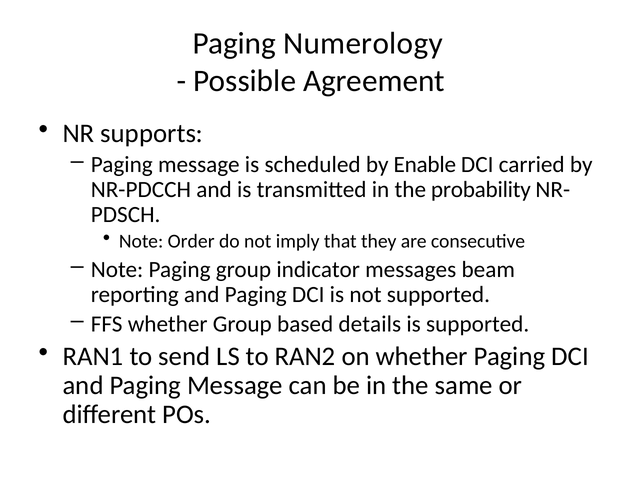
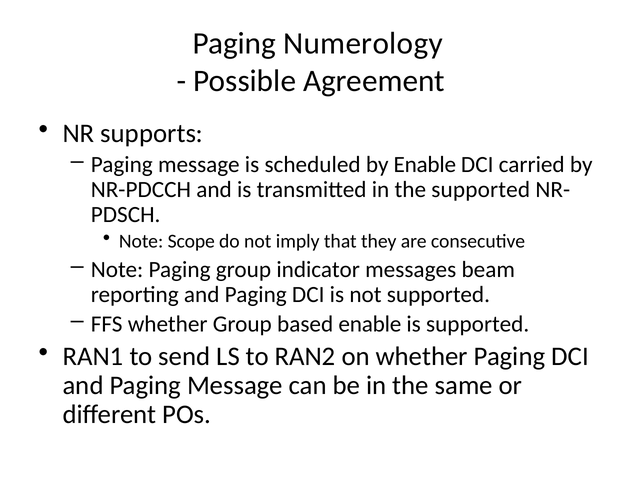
the probability: probability -> supported
Order: Order -> Scope
based details: details -> enable
